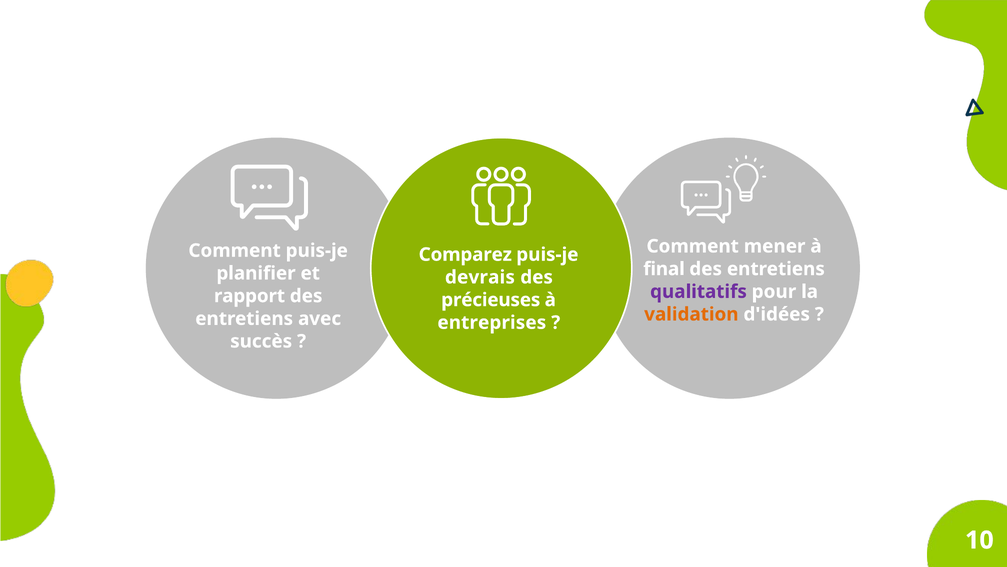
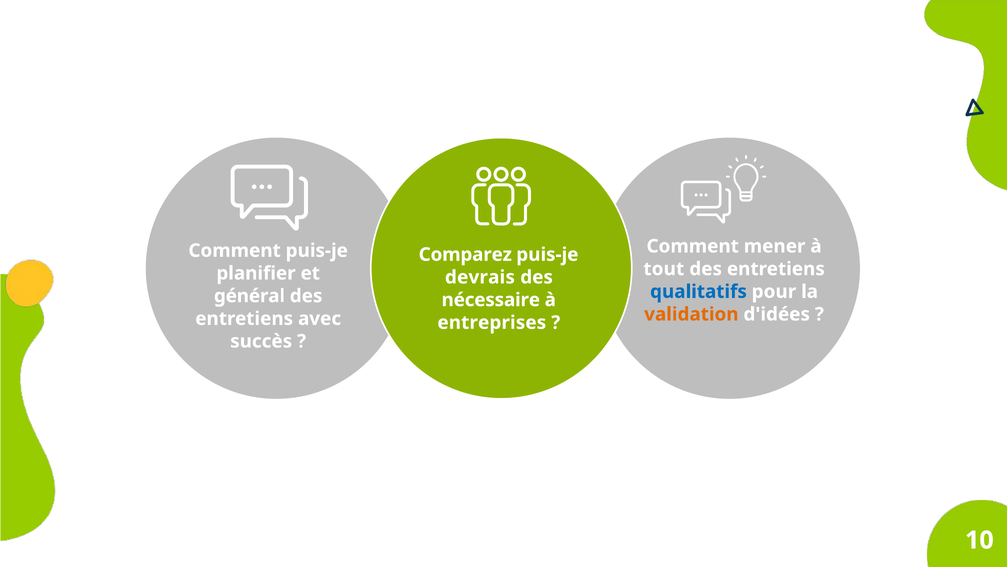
final: final -> tout
qualitatifs colour: purple -> blue
rapport: rapport -> général
précieuses: précieuses -> nécessaire
